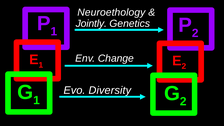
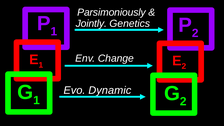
Neuroethology: Neuroethology -> Parsimoniously
Diversity: Diversity -> Dynamic
